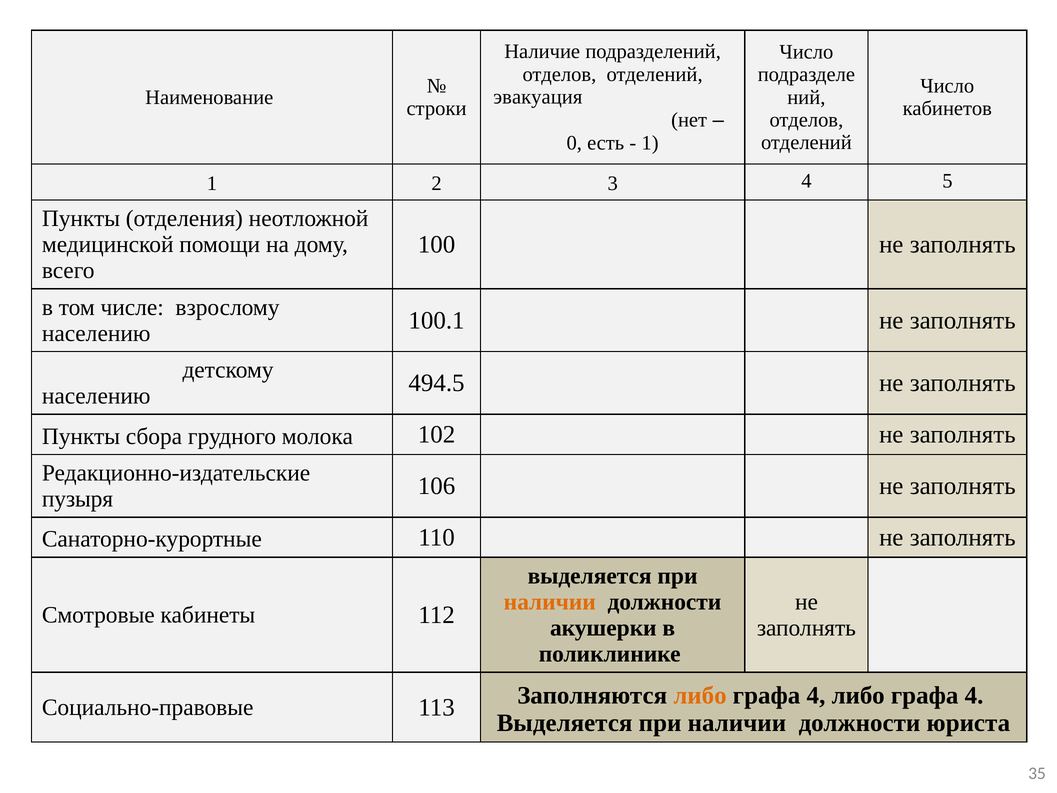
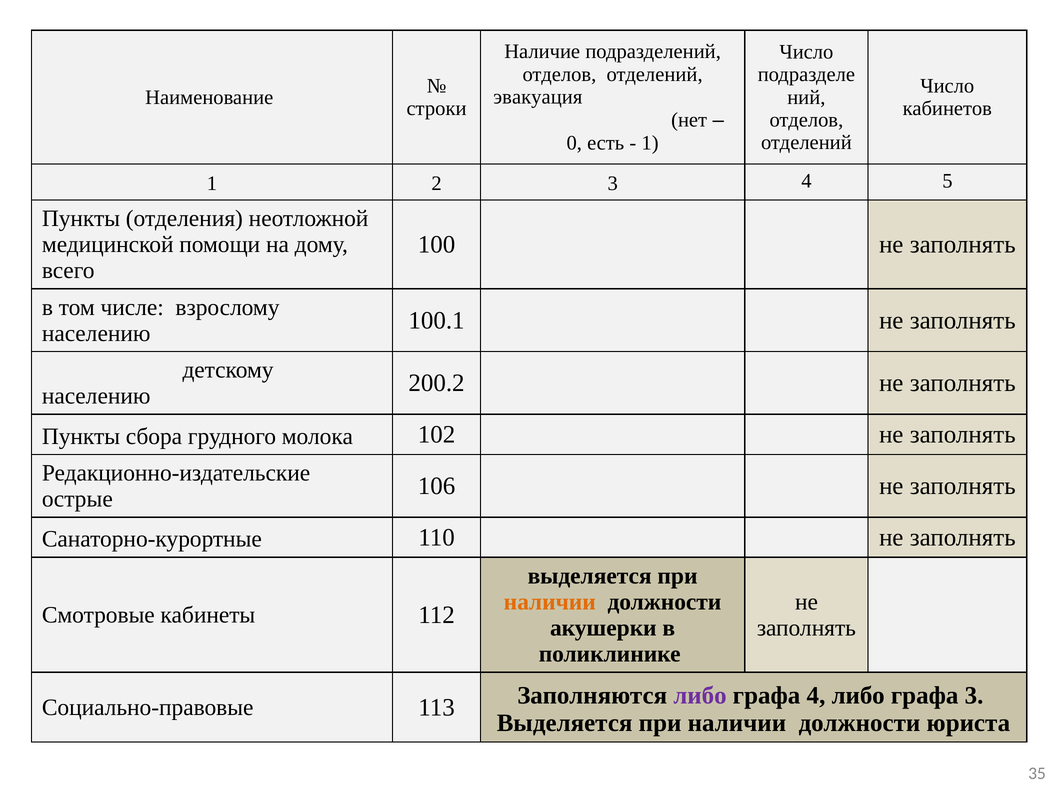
494.5: 494.5 -> 200.2
пузыря: пузыря -> острые
либо at (700, 695) colour: orange -> purple
4 либо графа 4: 4 -> 3
